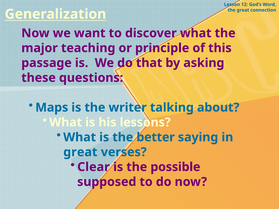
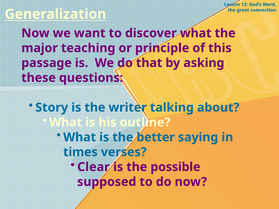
Maps: Maps -> Story
lessons: lessons -> outline
great at (80, 152): great -> times
